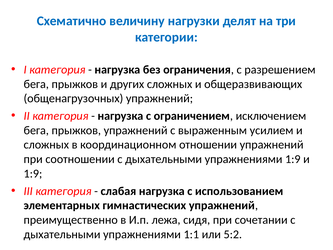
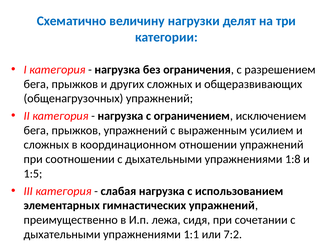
упражнениями 1:9: 1:9 -> 1:8
1:9 at (33, 173): 1:9 -> 1:5
5:2: 5:2 -> 7:2
